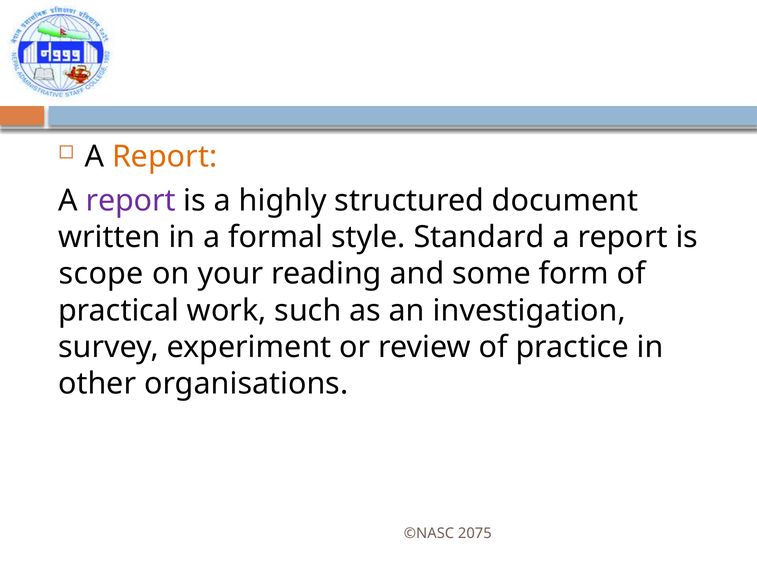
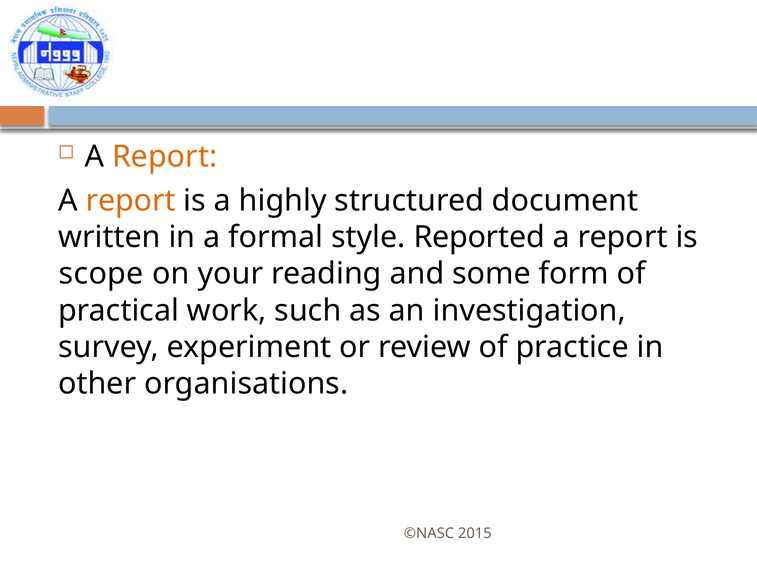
report at (131, 201) colour: purple -> orange
Standard: Standard -> Reported
2075: 2075 -> 2015
